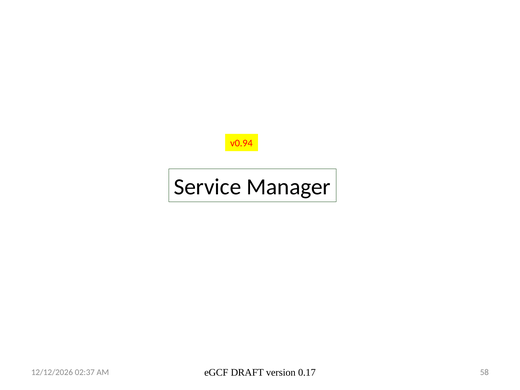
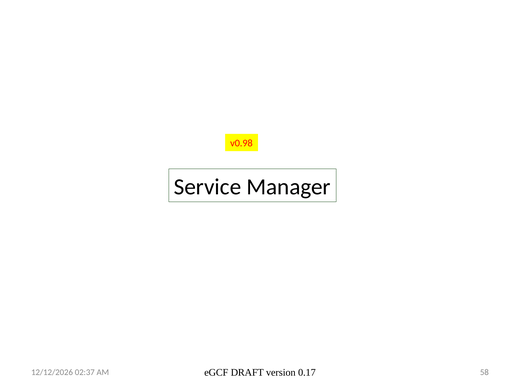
v0.94: v0.94 -> v0.98
